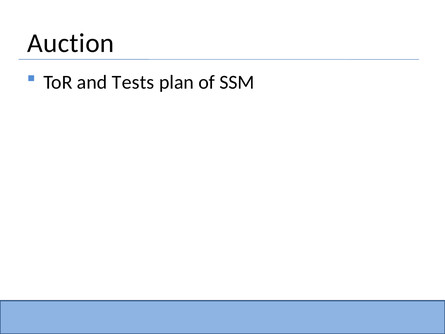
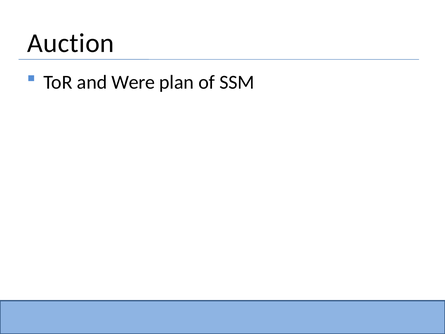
Tests: Tests -> Were
